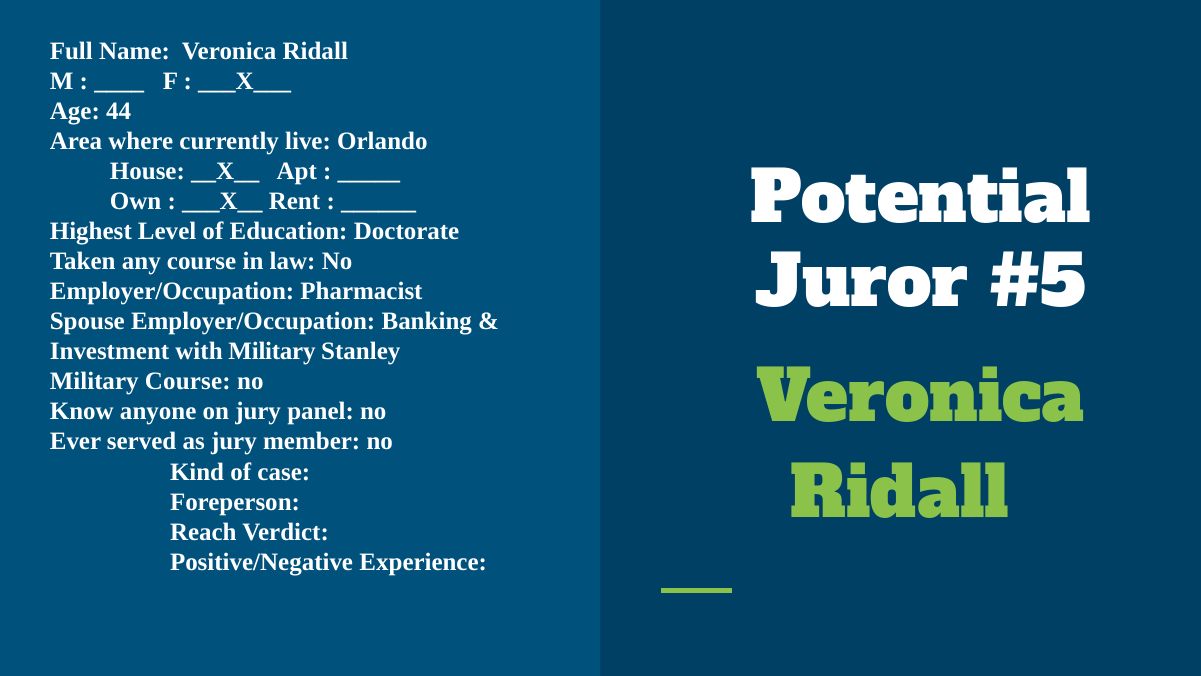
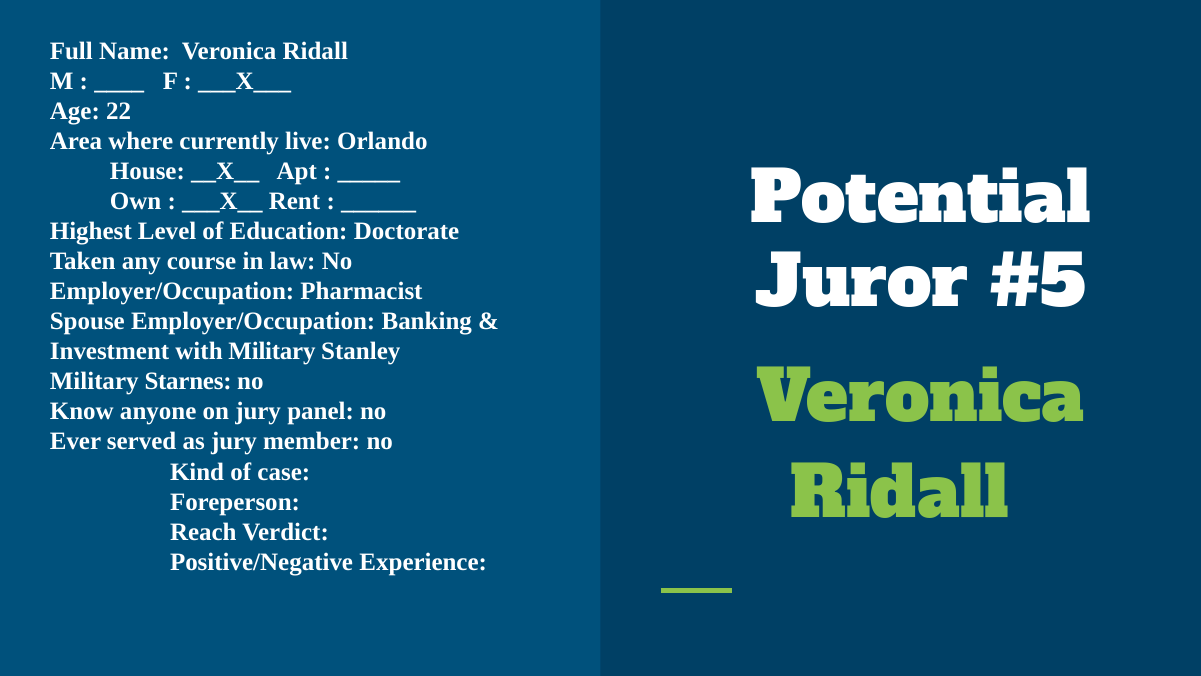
44: 44 -> 22
Military Course: Course -> Starnes
